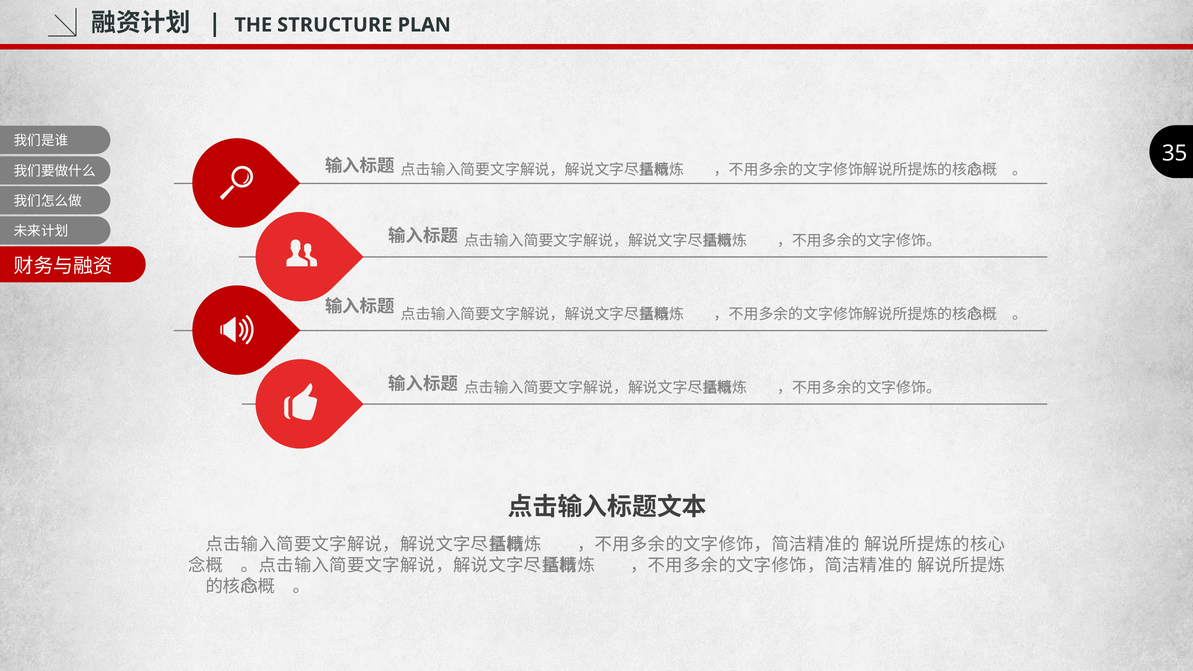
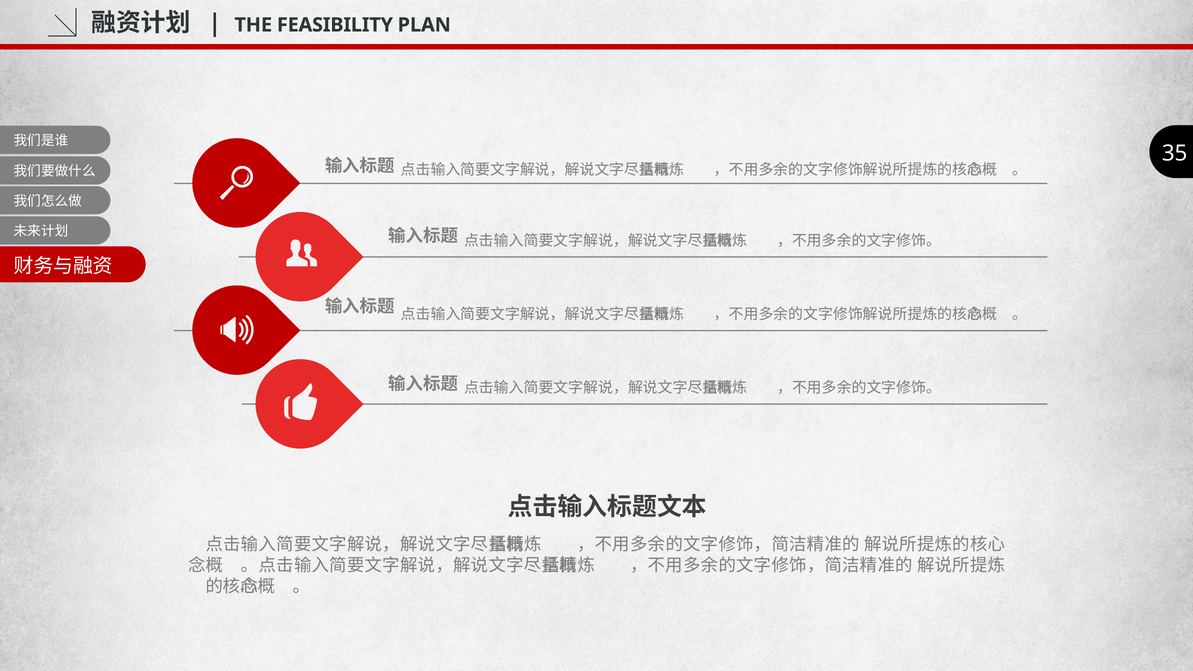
STRUCTURE: STRUCTURE -> FEASIBILITY
